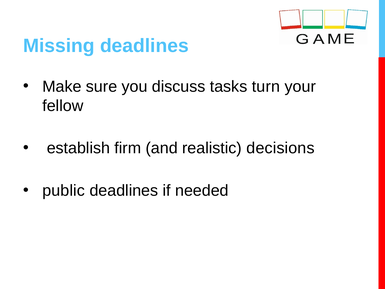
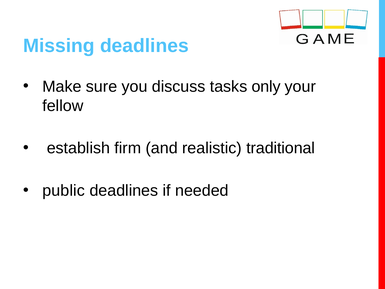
turn: turn -> only
decisions: decisions -> traditional
